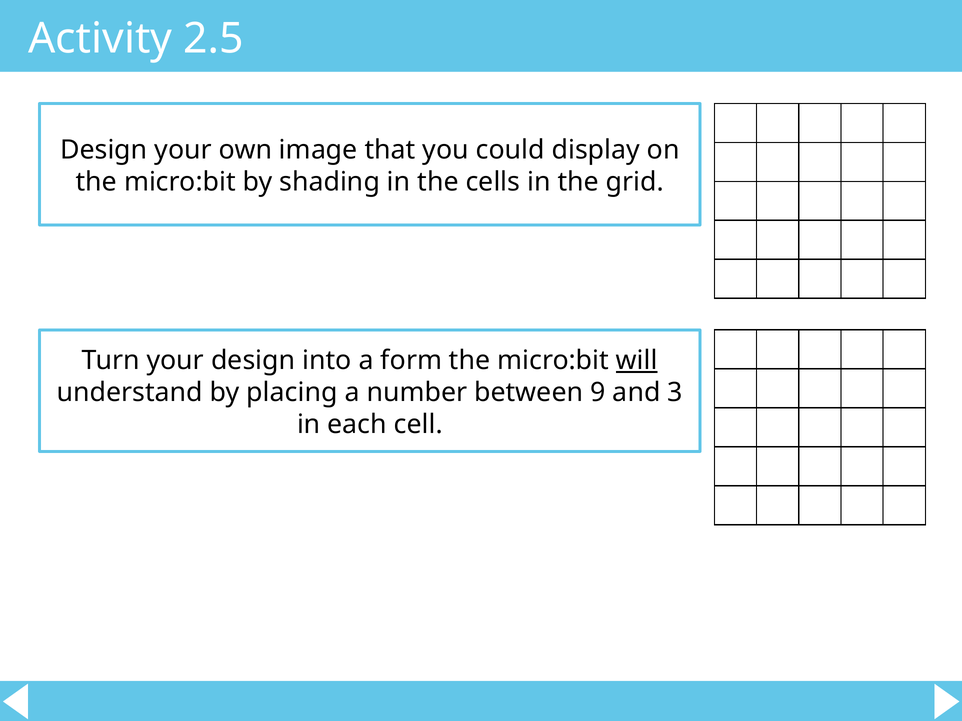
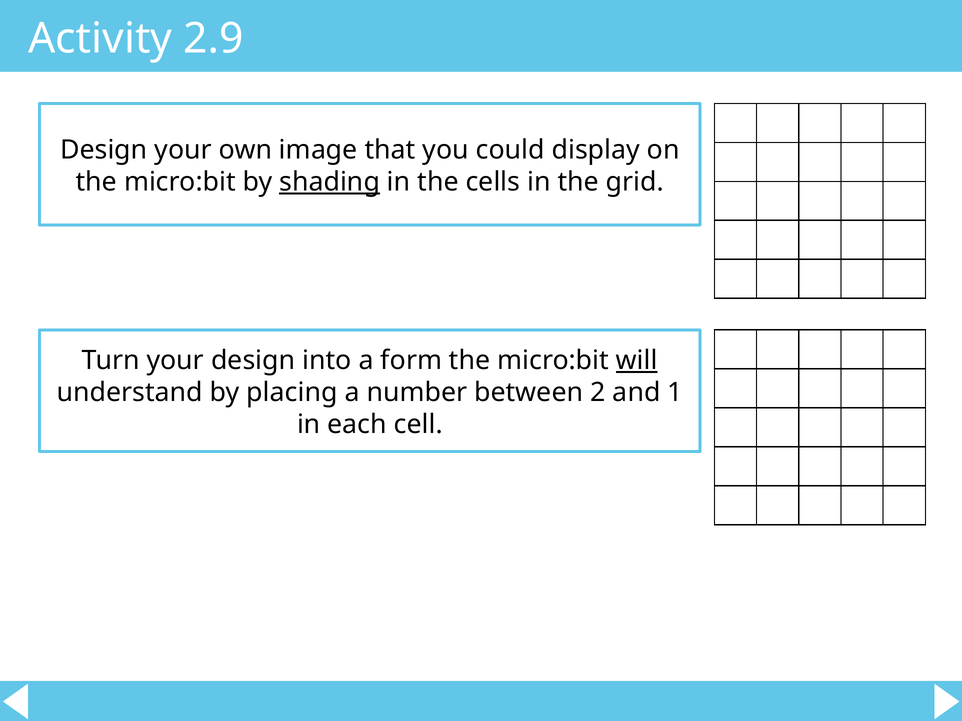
2.5: 2.5 -> 2.9
shading underline: none -> present
9: 9 -> 2
3: 3 -> 1
